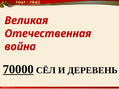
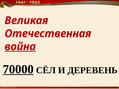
война underline: none -> present
